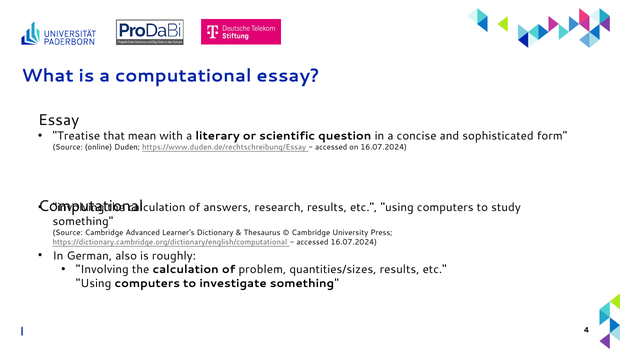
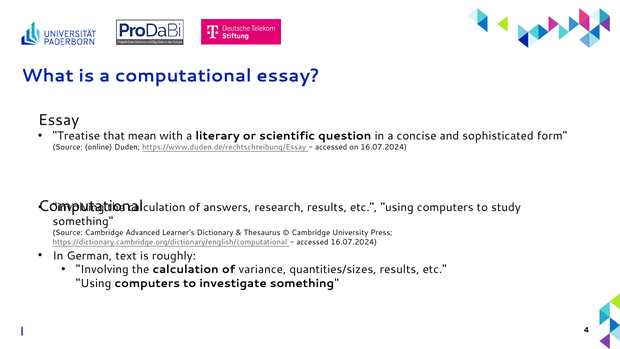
also: also -> text
problem: problem -> variance
